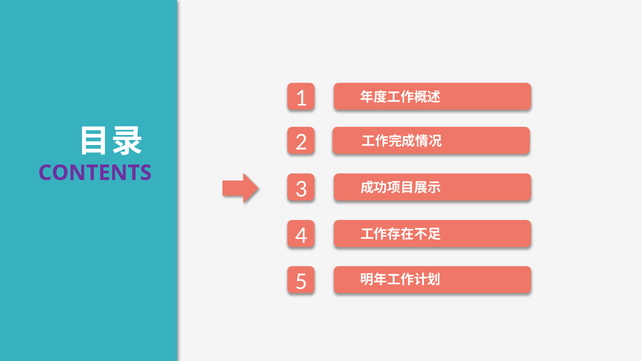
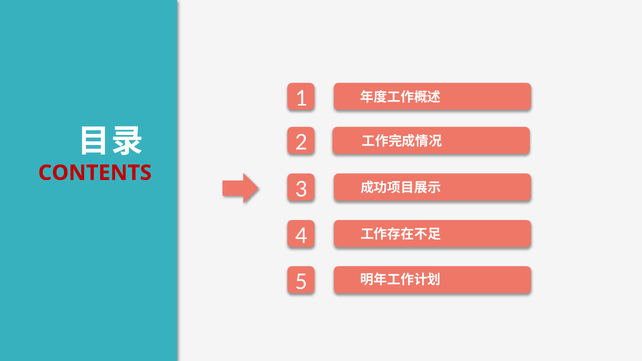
CONTENTS colour: purple -> red
